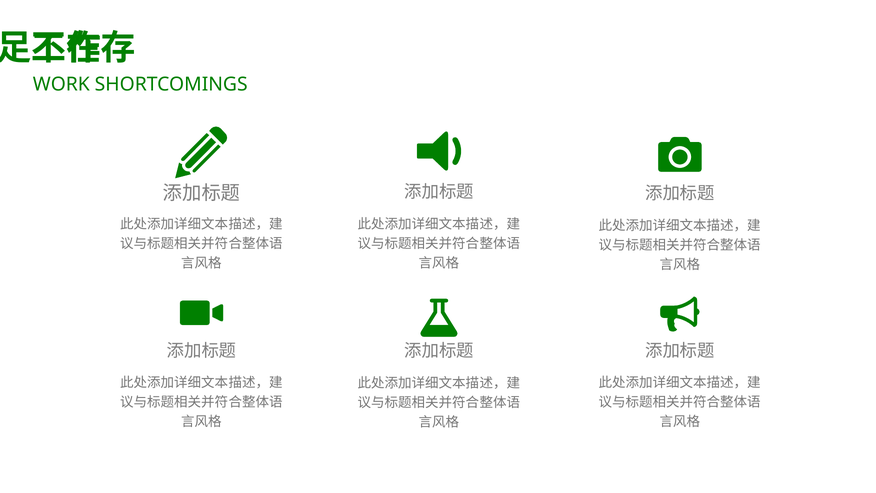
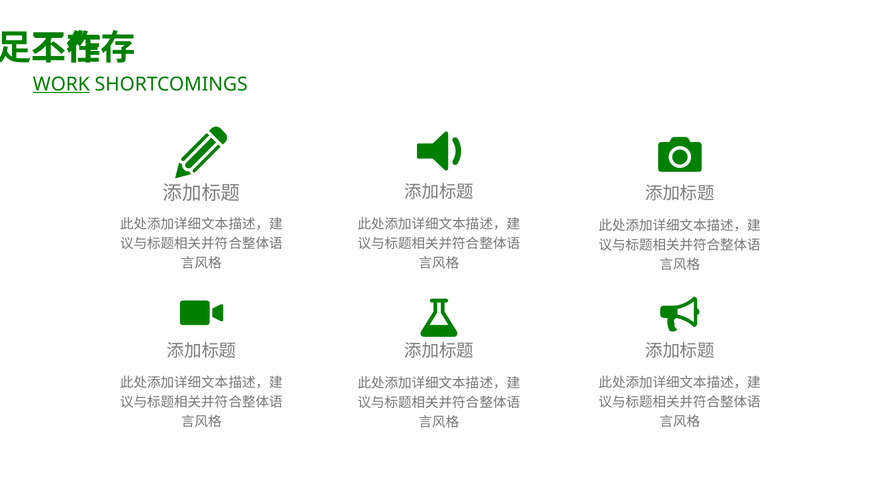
WORK underline: none -> present
